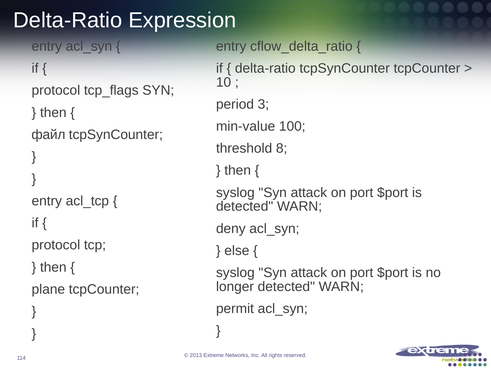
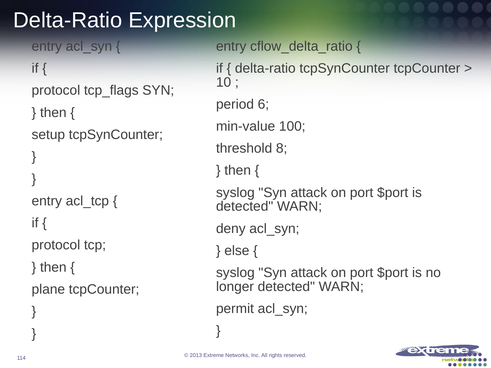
3: 3 -> 6
файл: файл -> setup
